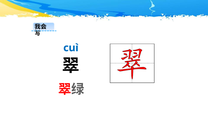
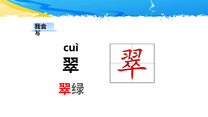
cuì colour: blue -> black
